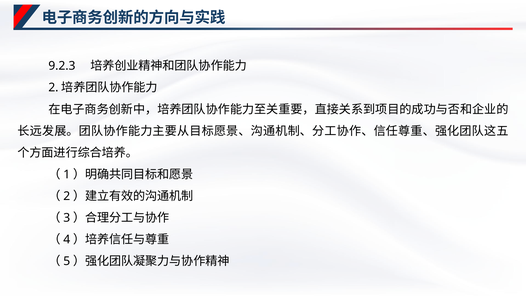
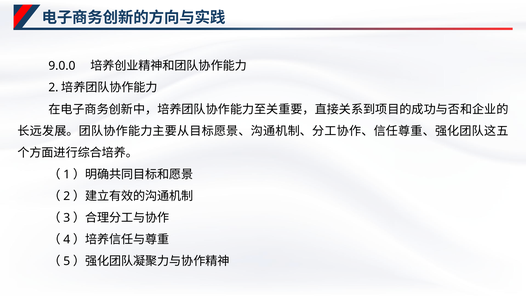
9.2.3: 9.2.3 -> 9.0.0
